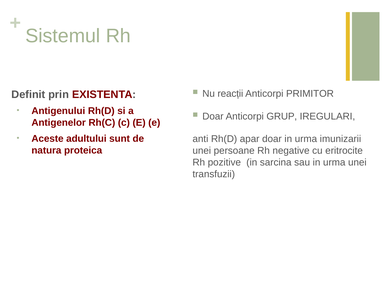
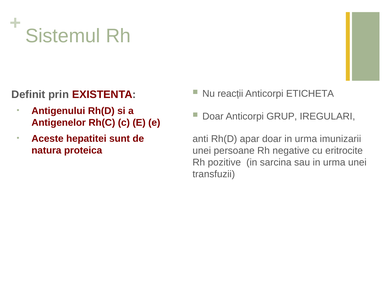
PRIMITOR: PRIMITOR -> ETICHETA
adultului: adultului -> hepatitei
